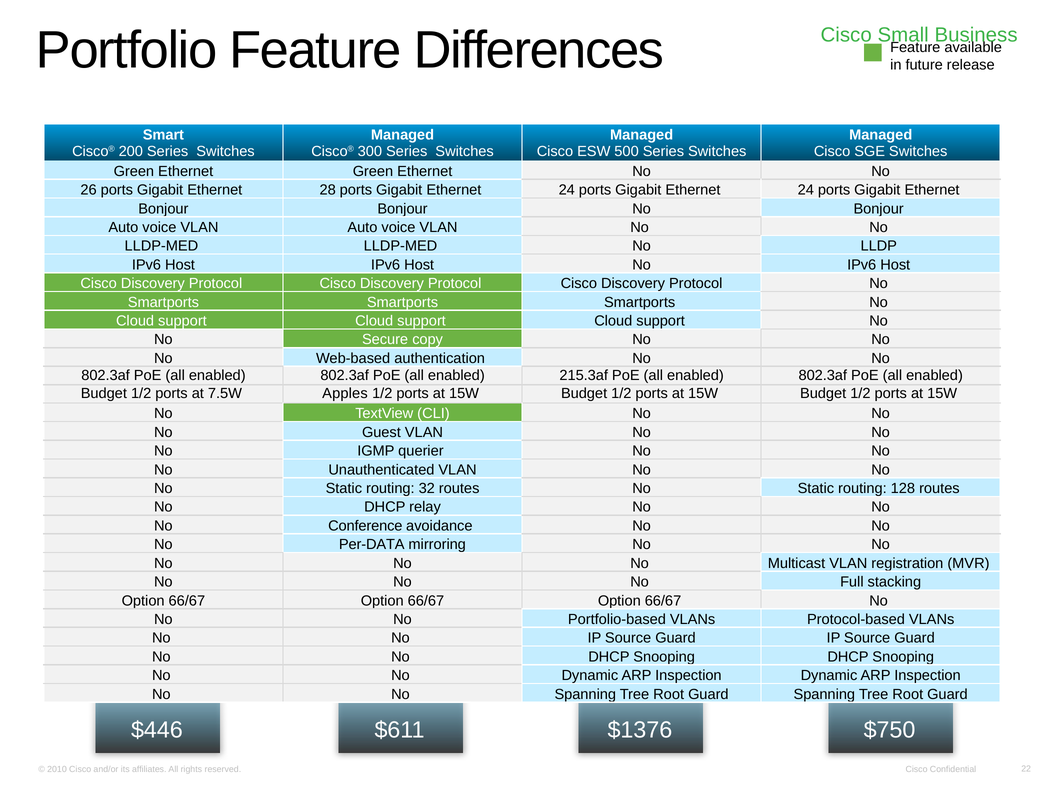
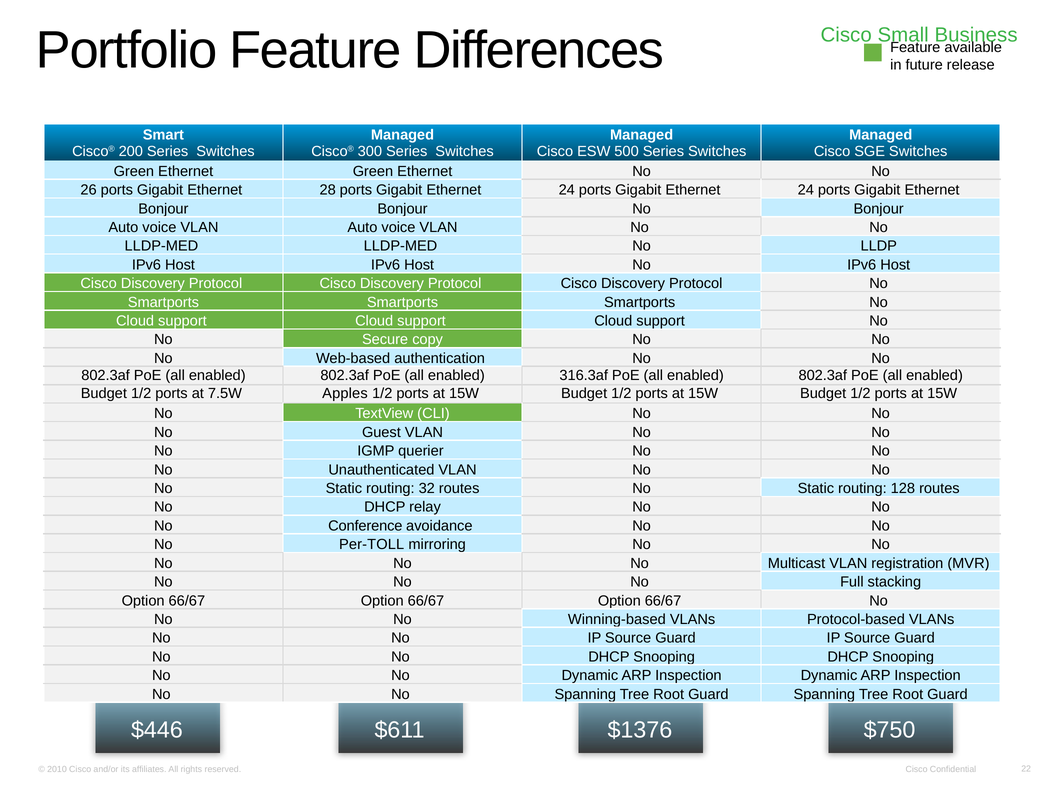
215.3af: 215.3af -> 316.3af
Per-DATA: Per-DATA -> Per-TOLL
Portfolio-based: Portfolio-based -> Winning-based
